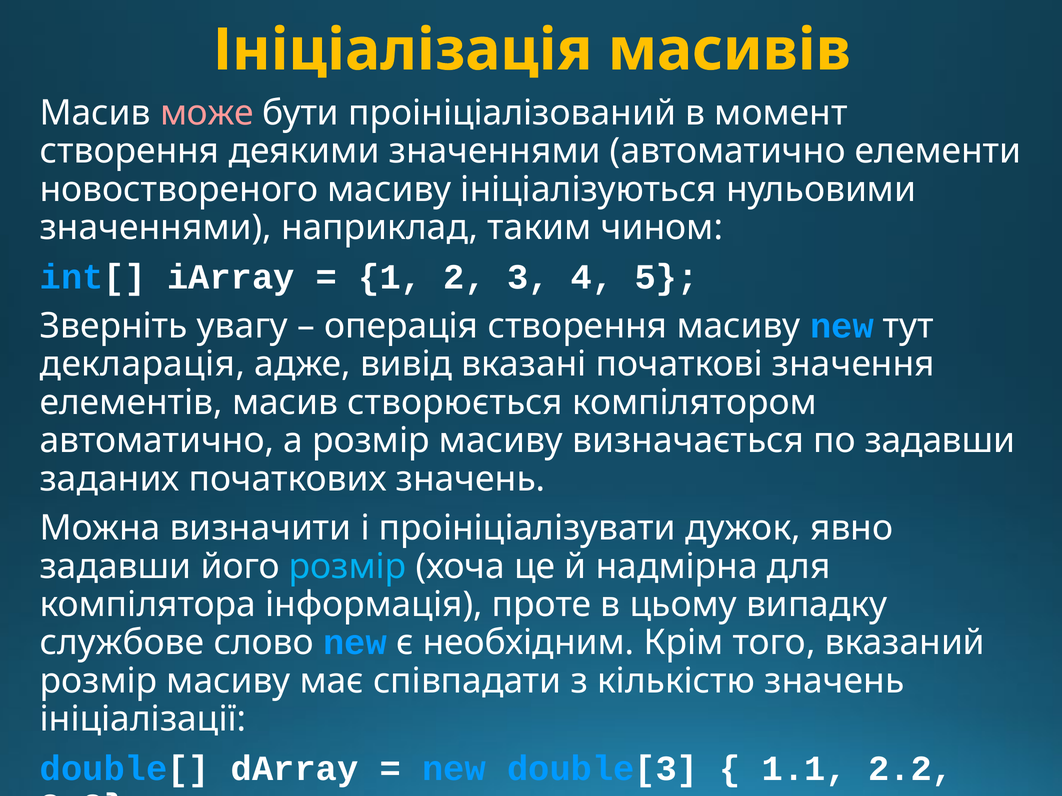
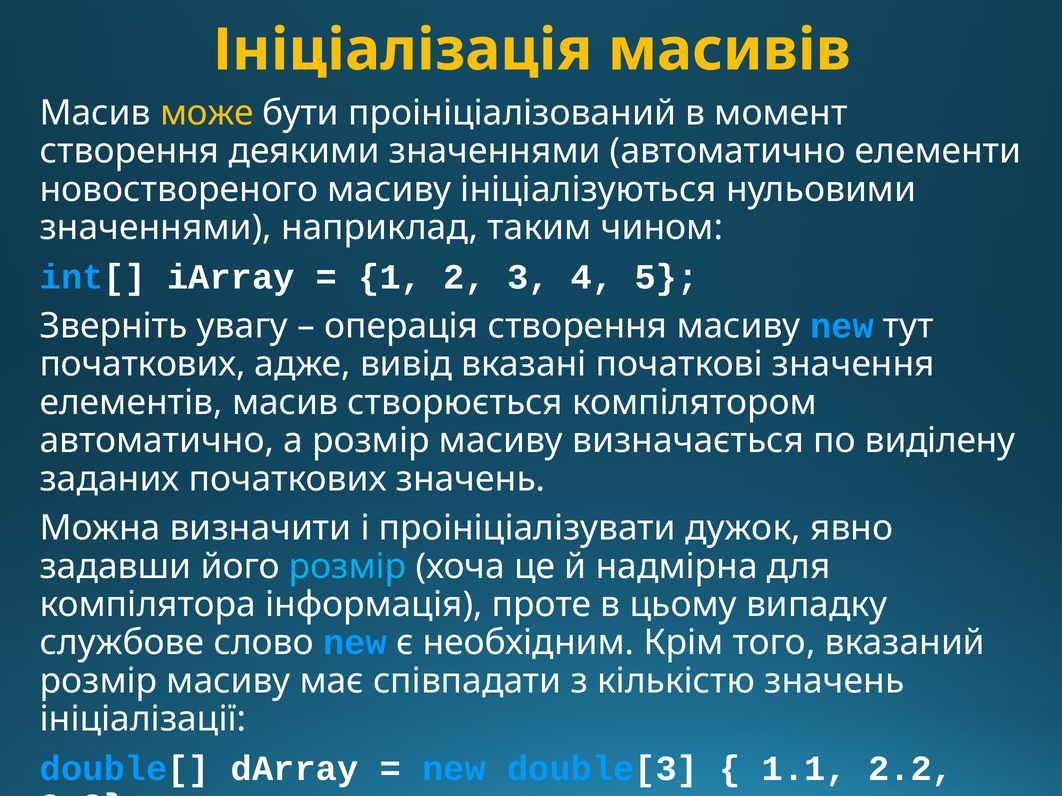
може colour: pink -> yellow
декларація at (142, 365): декларація -> початкових
по задавши: задавши -> виділену
